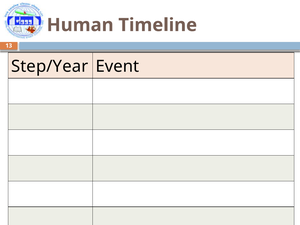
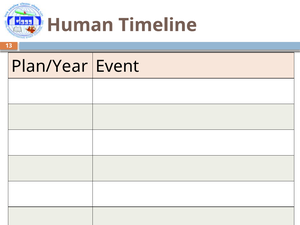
Step/Year: Step/Year -> Plan/Year
